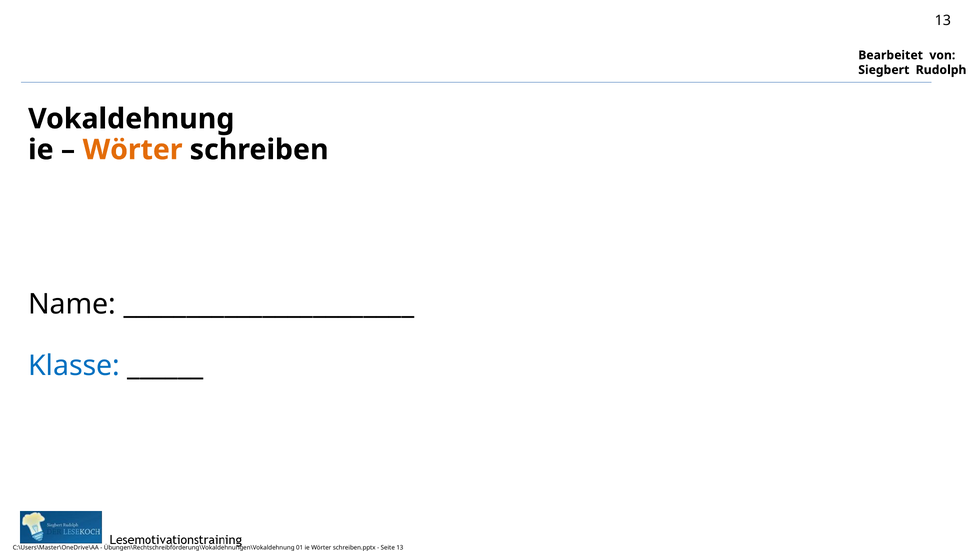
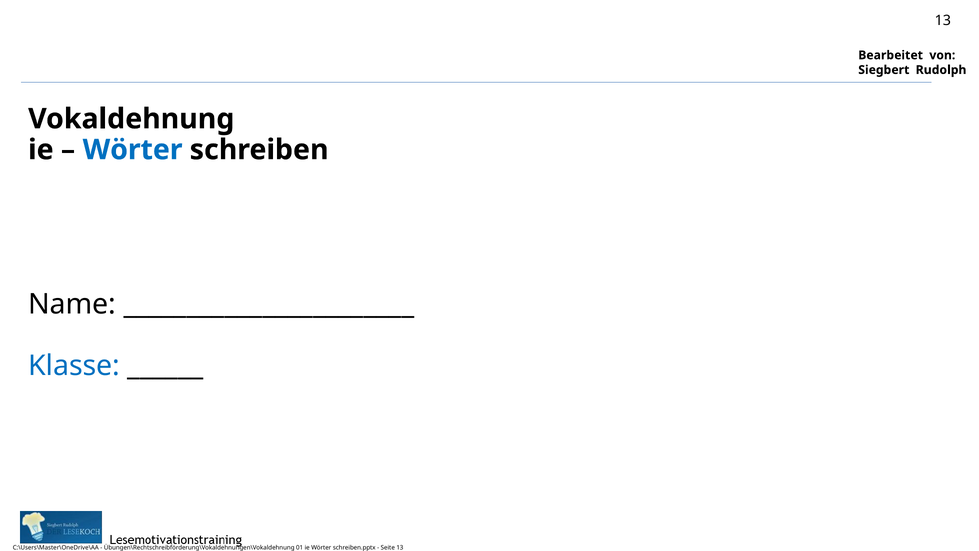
Wörter at (133, 150) colour: orange -> blue
